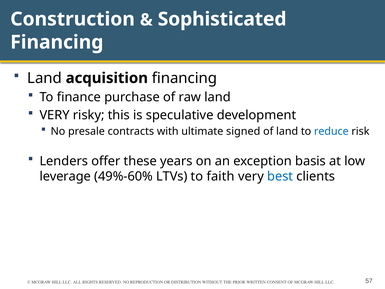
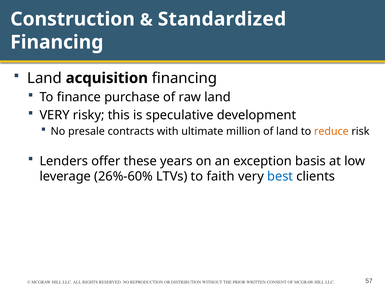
Sophisticated: Sophisticated -> Standardized
signed: signed -> million
reduce colour: blue -> orange
49%-60%: 49%-60% -> 26%-60%
